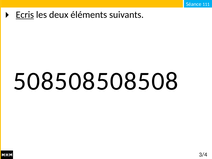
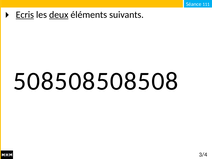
deux underline: none -> present
